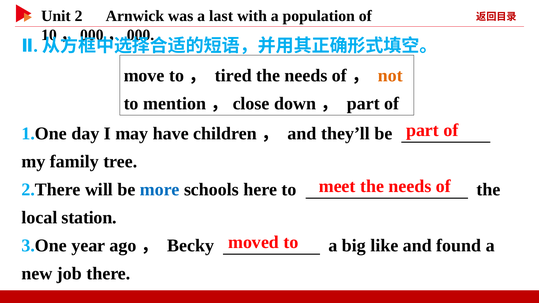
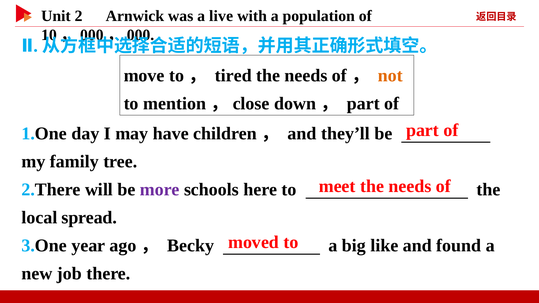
last: last -> live
more colour: blue -> purple
station: station -> spread
